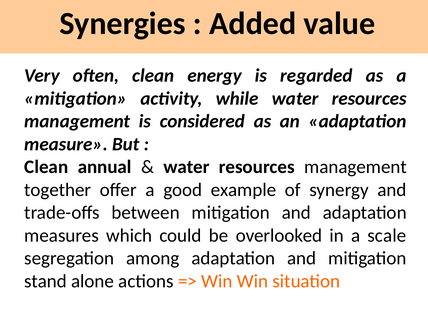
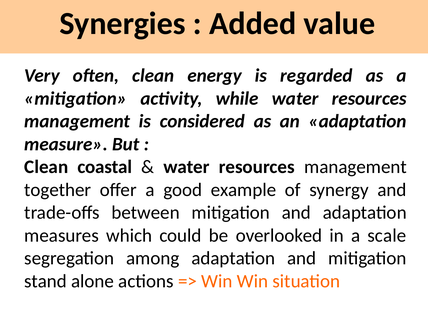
annual: annual -> coastal
